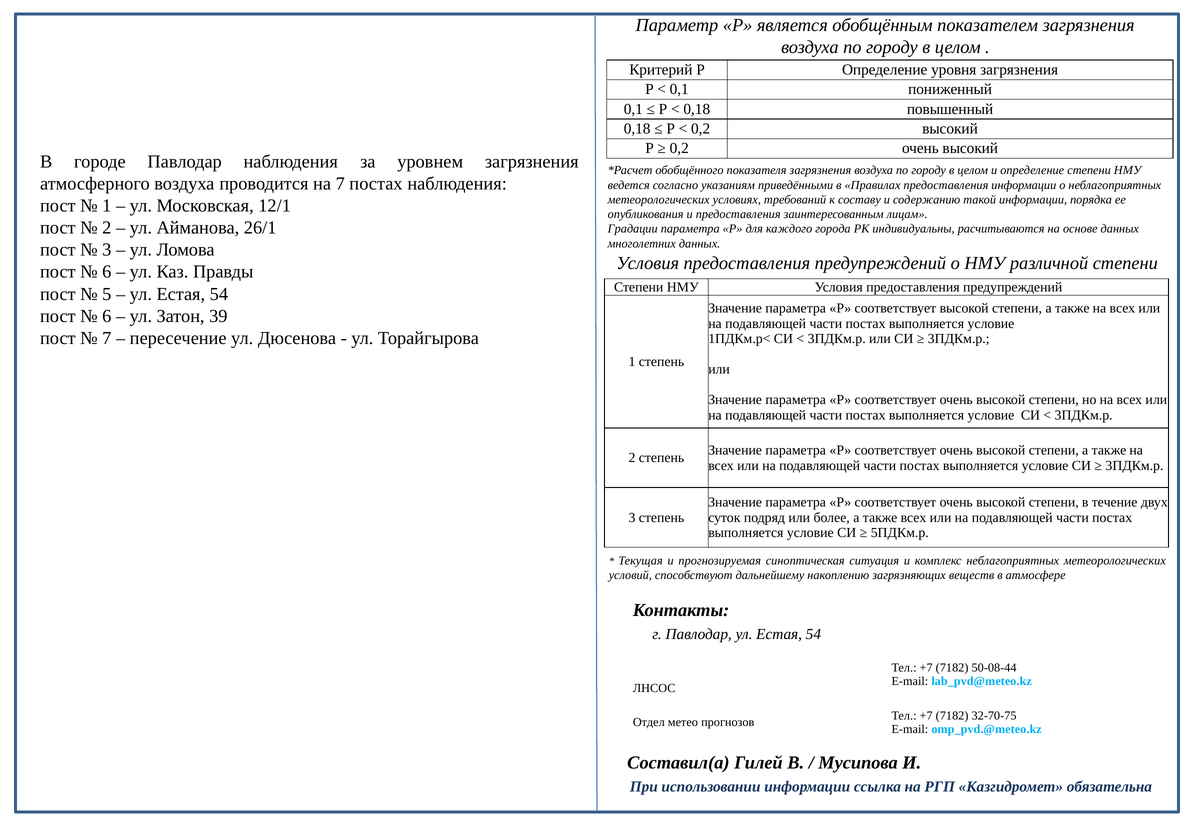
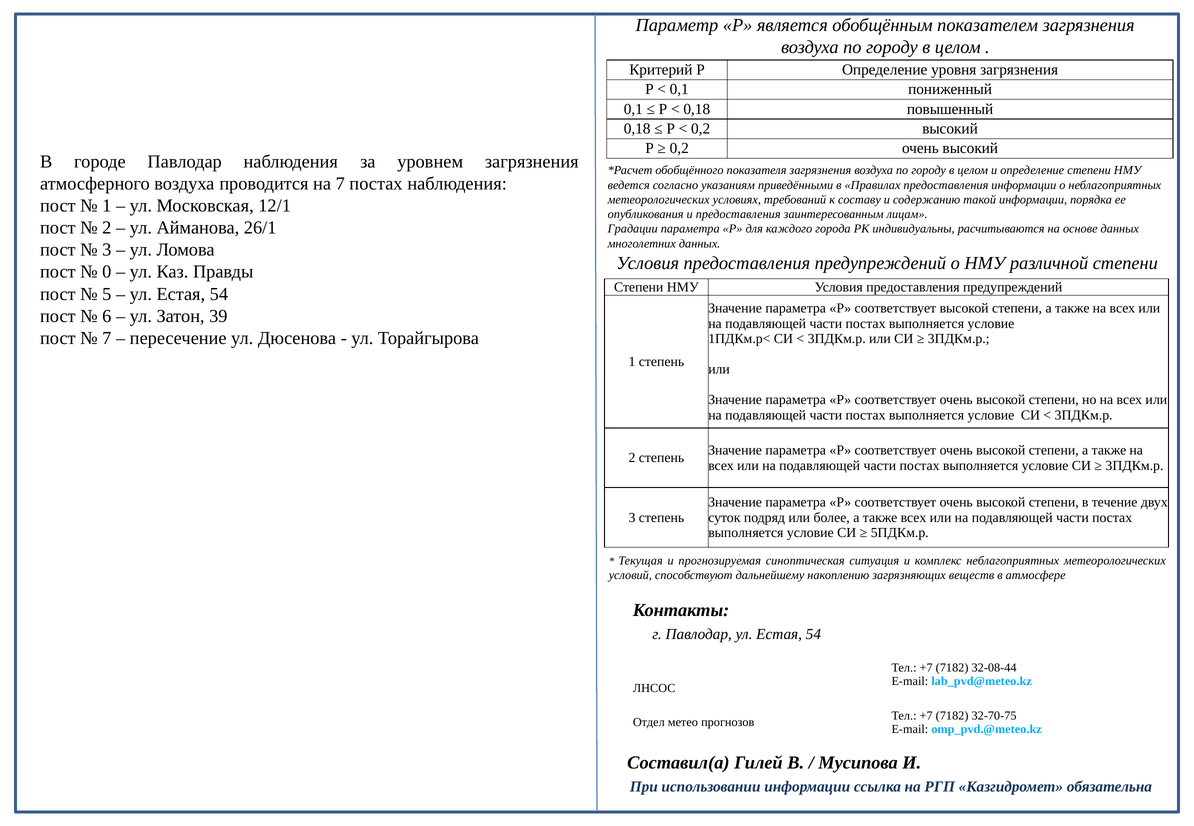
6 at (107, 272): 6 -> 0
50-08-44: 50-08-44 -> 32-08-44
